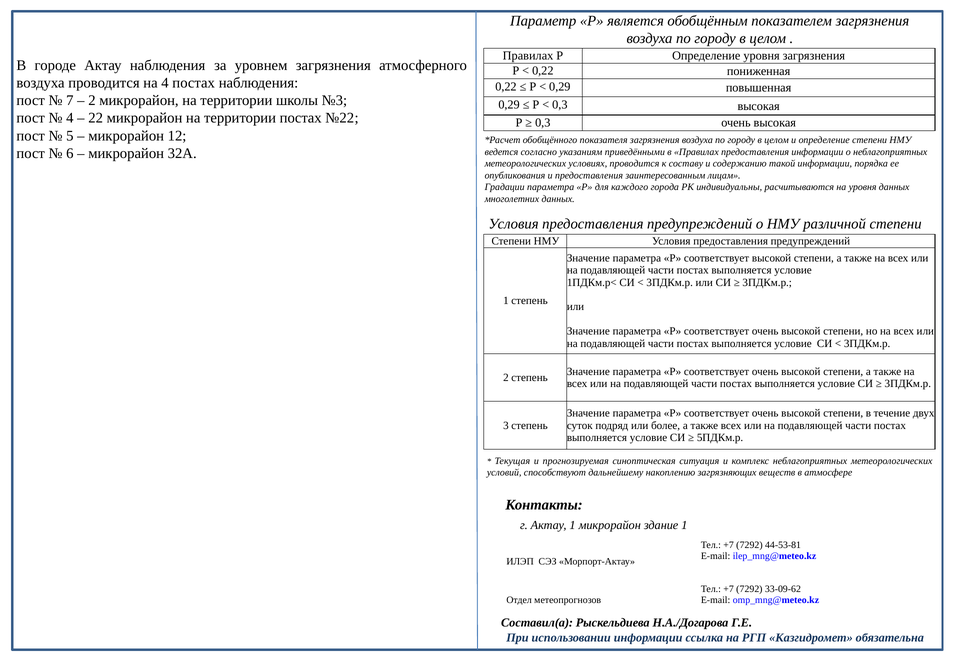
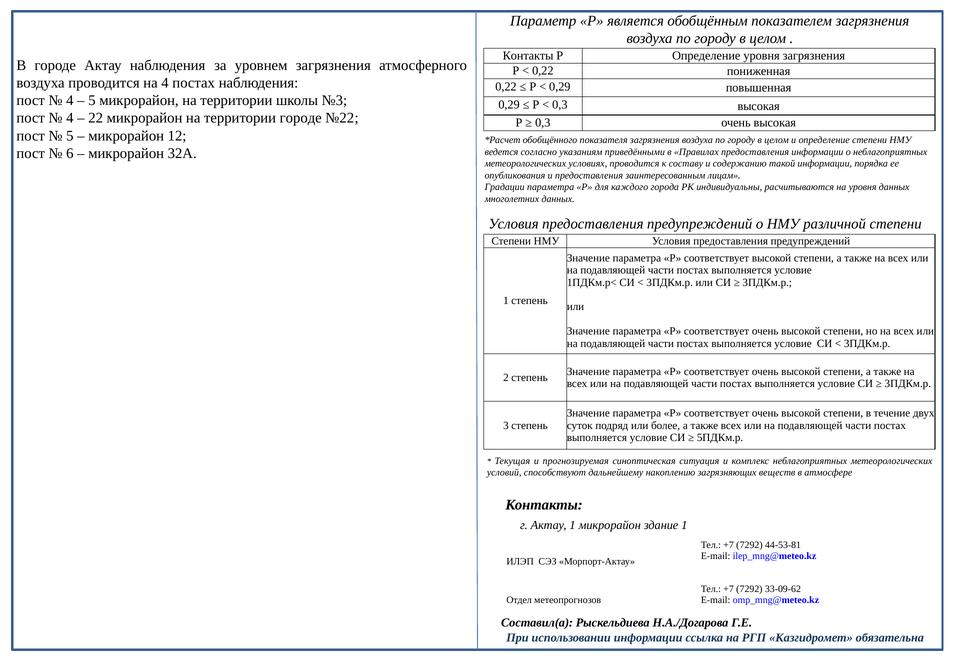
Правилах at (528, 56): Правилах -> Контакты
7 at (70, 100): 7 -> 4
2 at (92, 100): 2 -> 5
территории постах: постах -> городе
